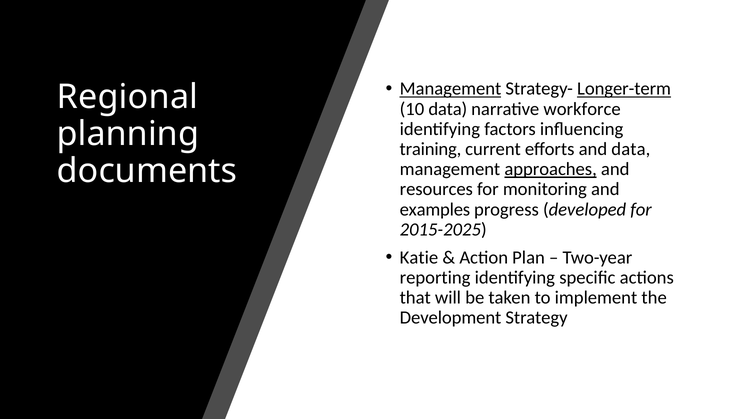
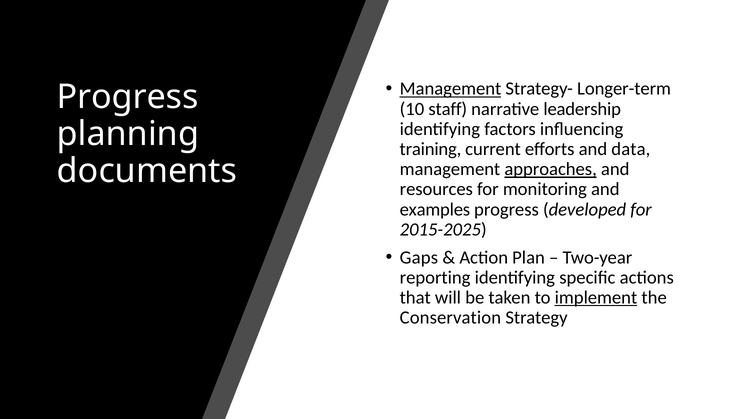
Longer-term underline: present -> none
Regional at (128, 97): Regional -> Progress
10 data: data -> staff
workforce: workforce -> leadership
Katie: Katie -> Gaps
implement underline: none -> present
Development: Development -> Conservation
